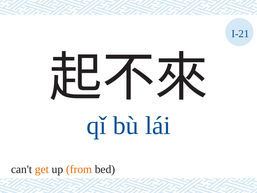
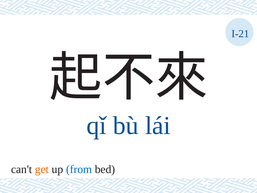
from colour: orange -> blue
